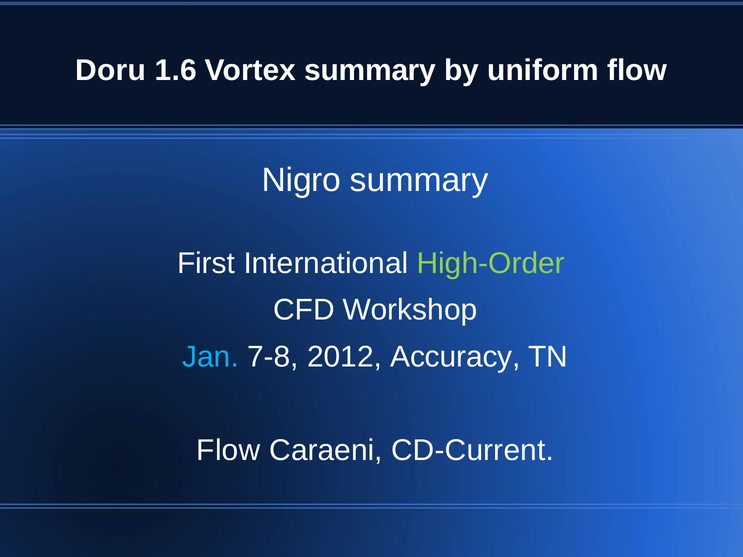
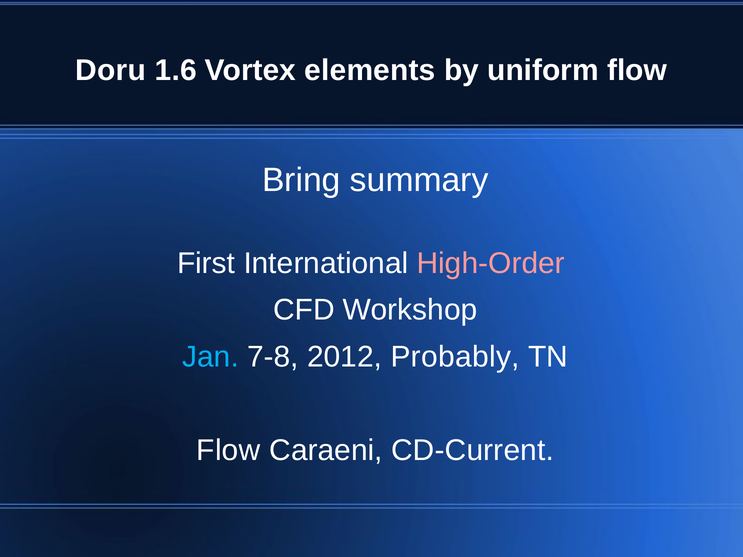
Vortex summary: summary -> elements
Nigro: Nigro -> Bring
High-Order colour: light green -> pink
Accuracy: Accuracy -> Probably
